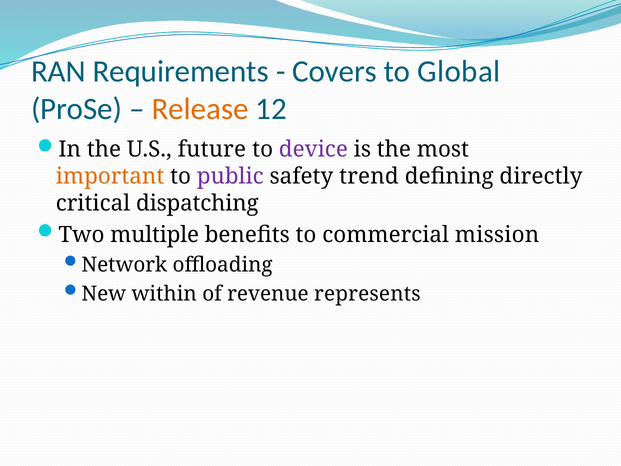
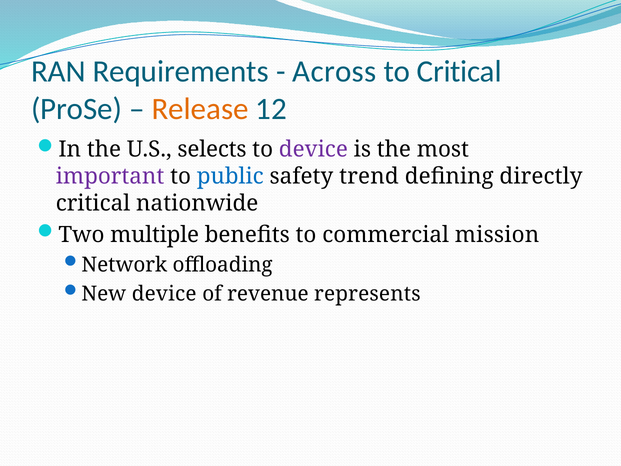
Covers: Covers -> Across
to Global: Global -> Critical
future: future -> selects
important colour: orange -> purple
public colour: purple -> blue
dispatching: dispatching -> nationwide
New within: within -> device
